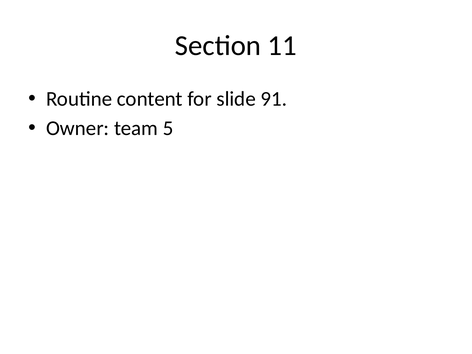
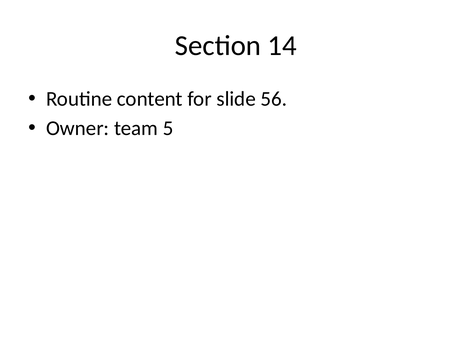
11: 11 -> 14
91: 91 -> 56
